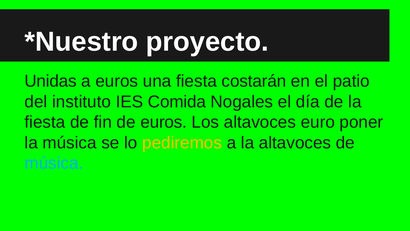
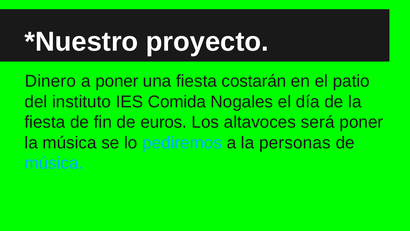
Unidas: Unidas -> Dinero
a euros: euros -> poner
euro: euro -> será
pediremos colour: yellow -> light blue
la altavoces: altavoces -> personas
